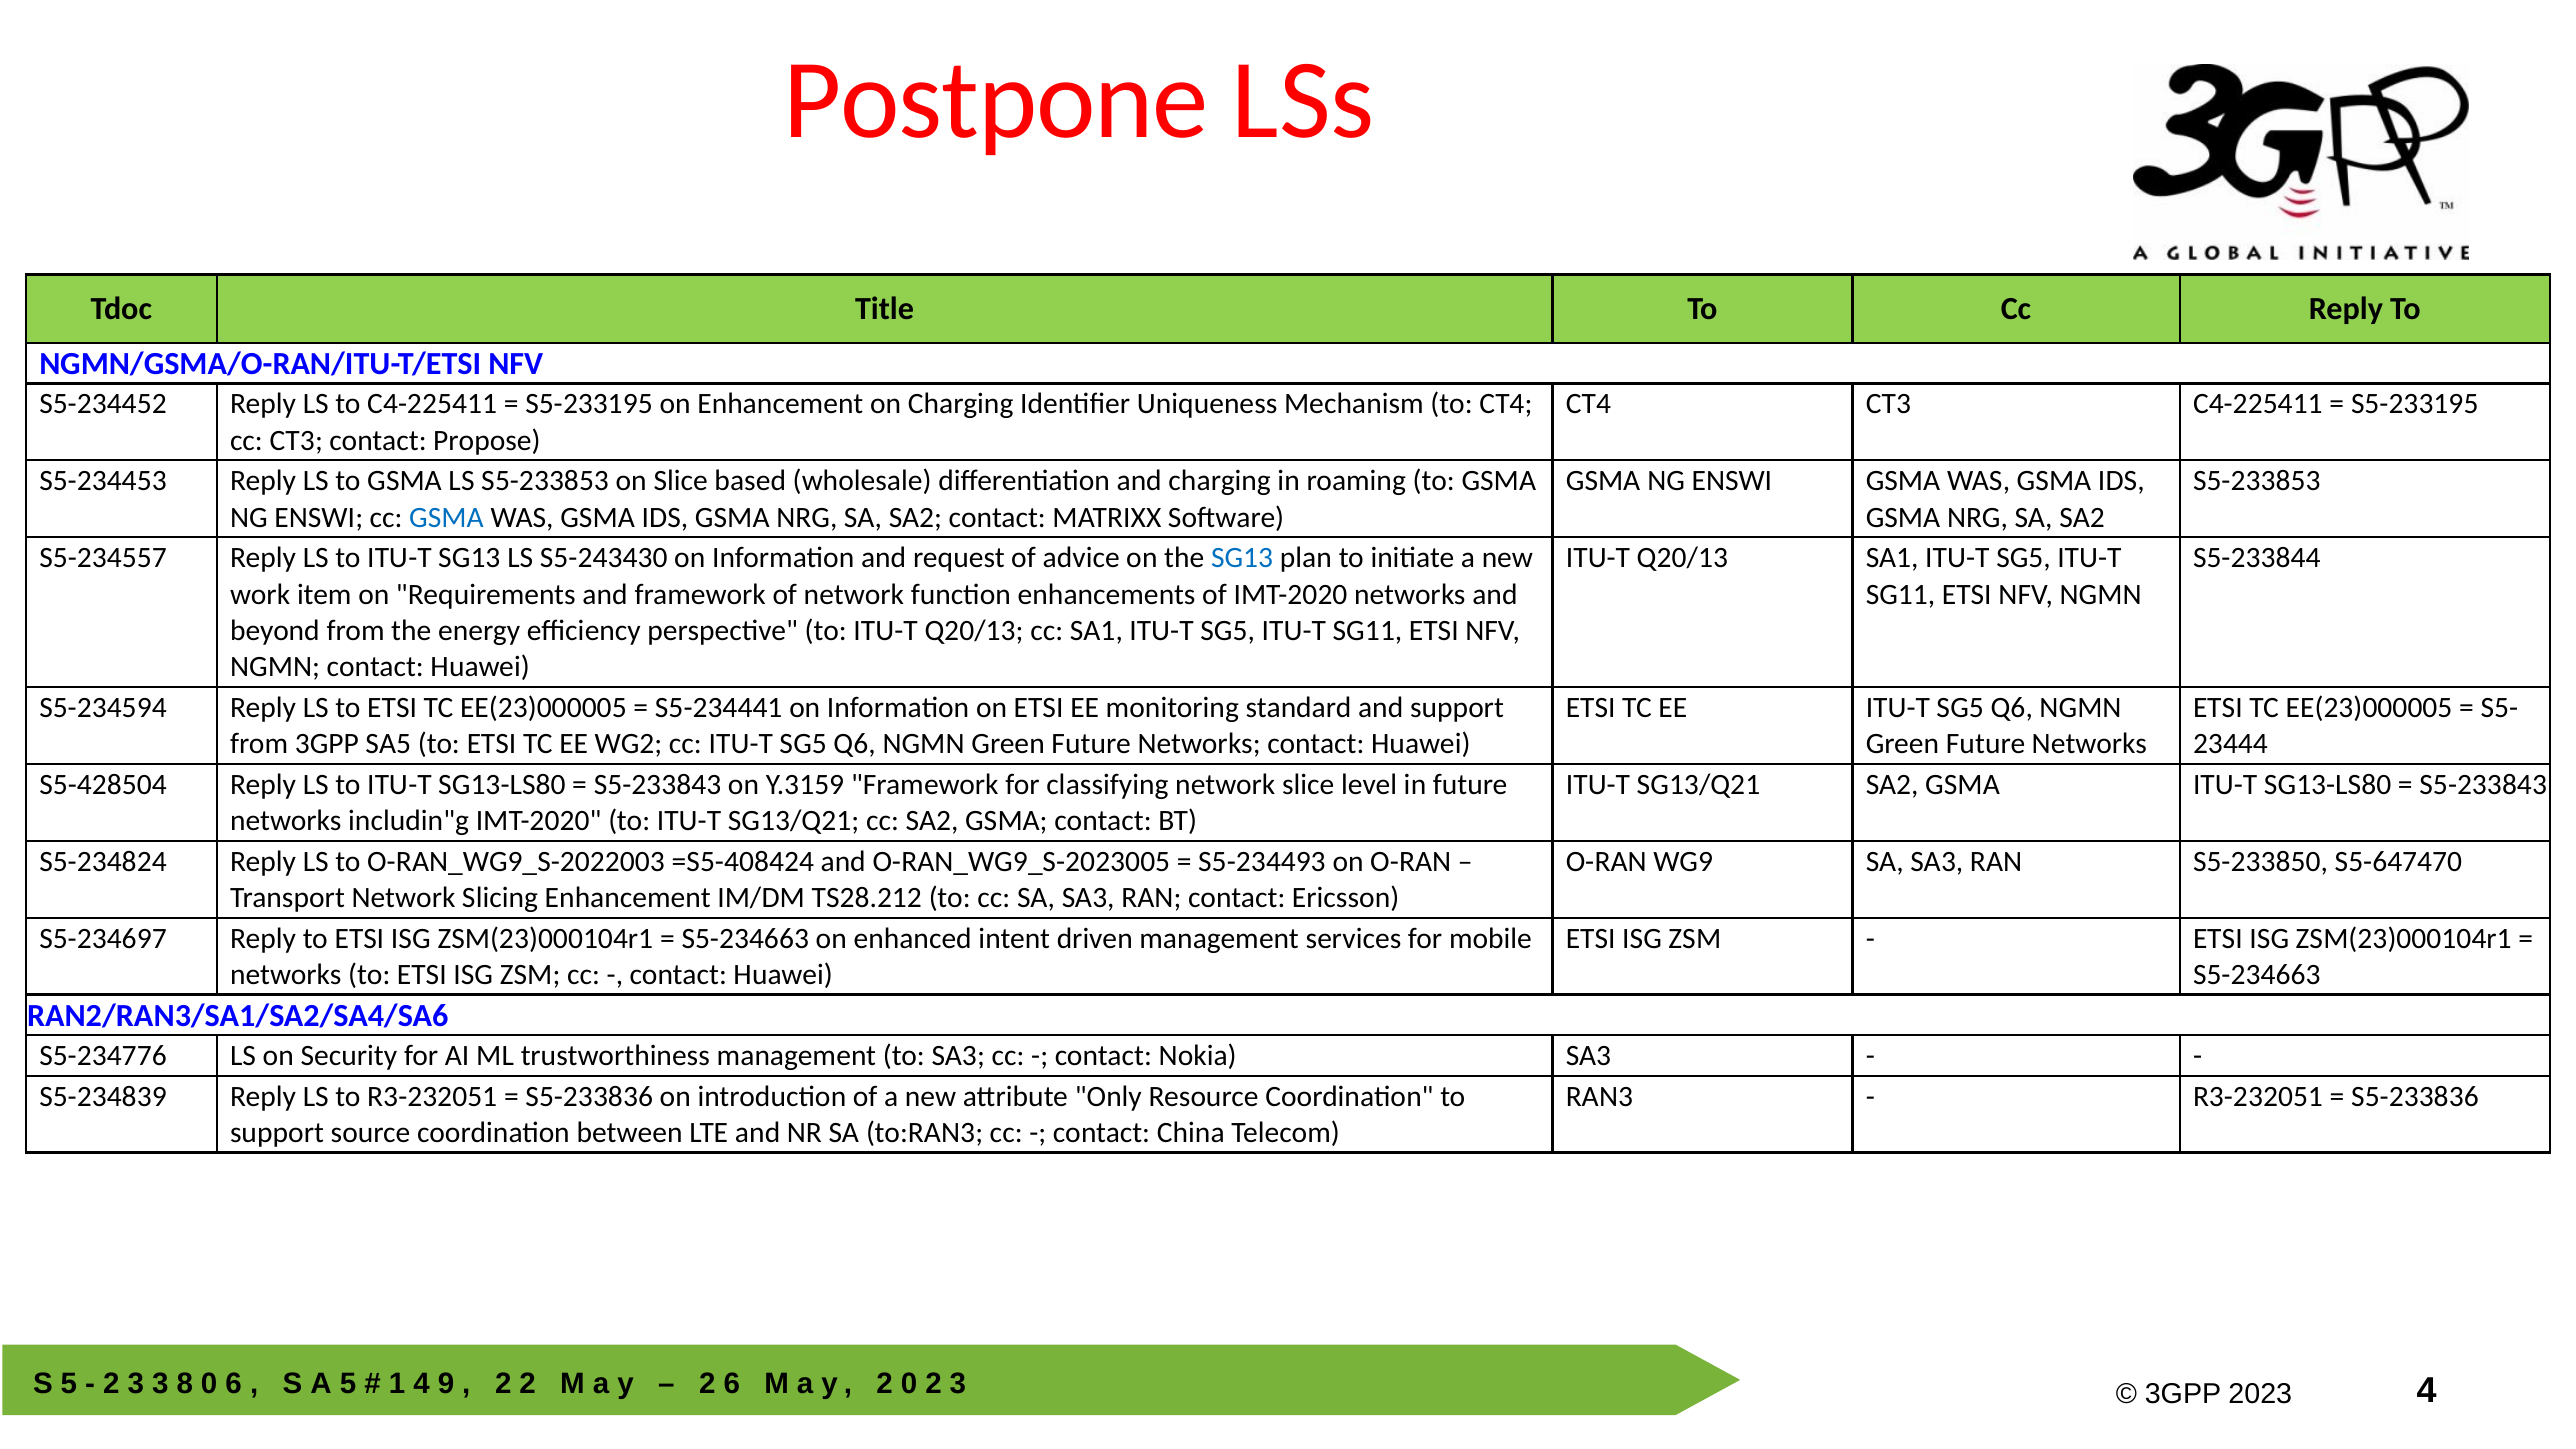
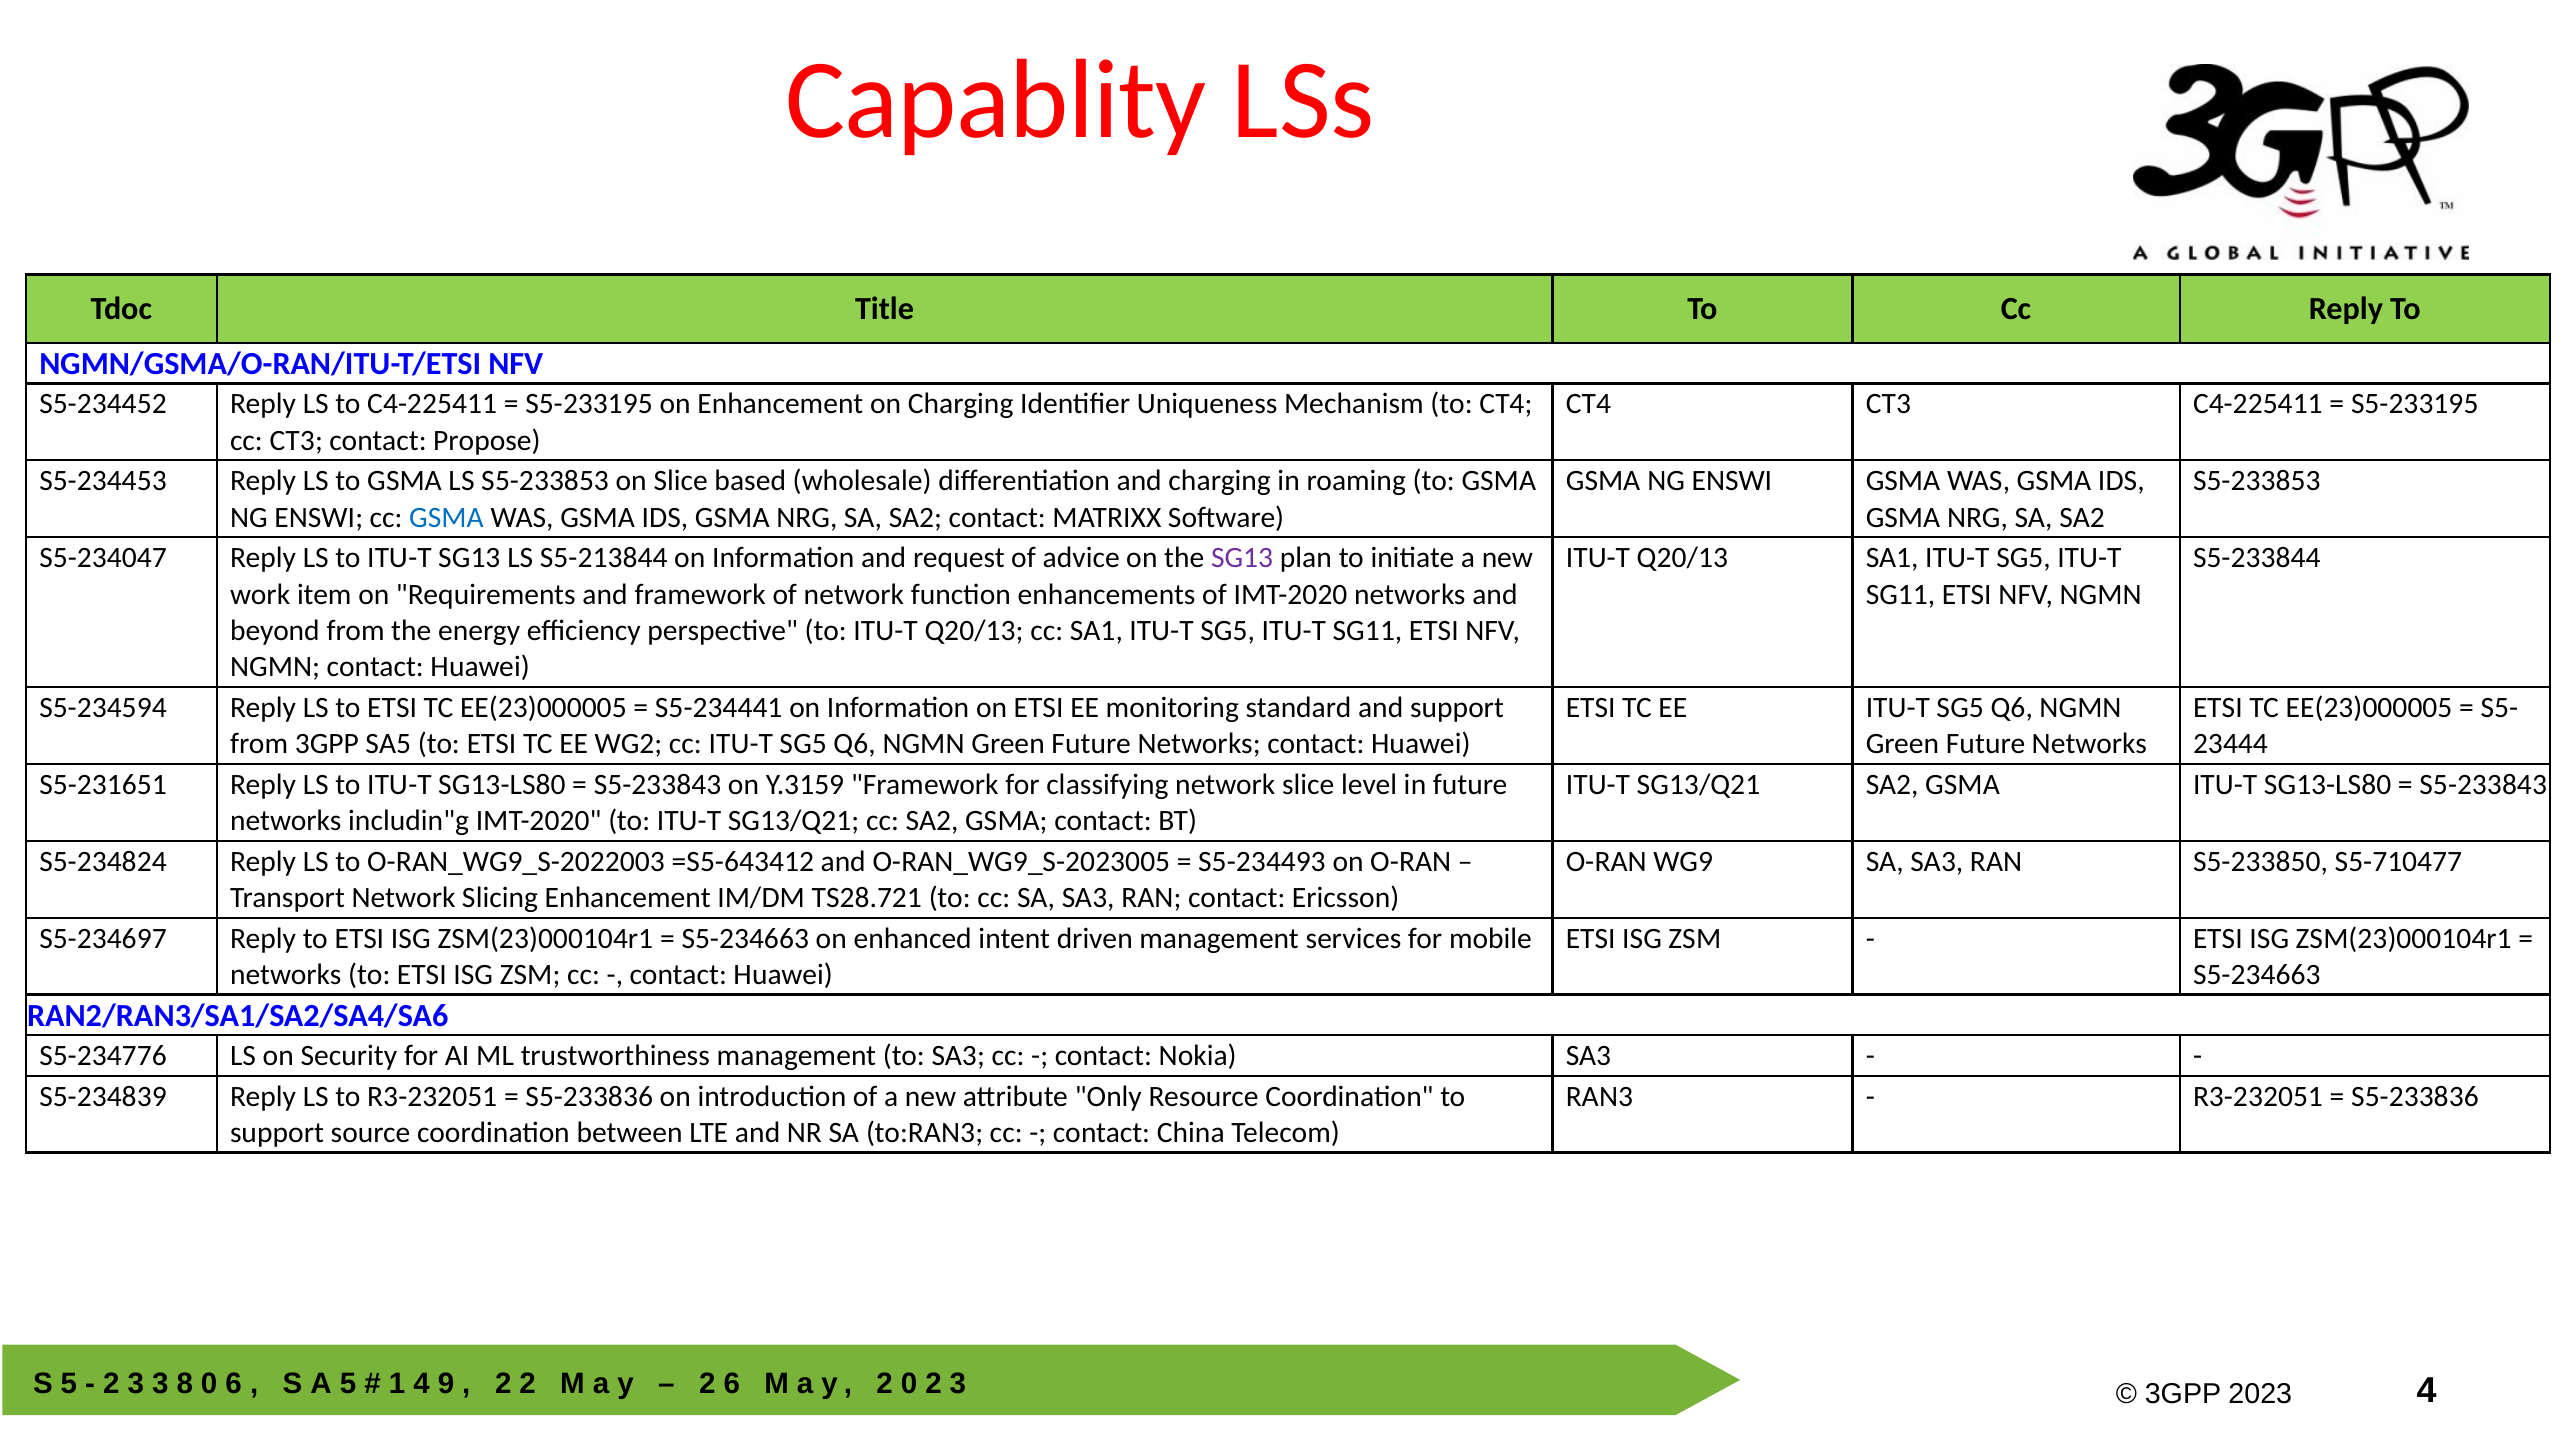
Postpone: Postpone -> Capablity
S5-234557: S5-234557 -> S5-234047
S5-243430: S5-243430 -> S5-213844
SG13 at (1242, 558) colour: blue -> purple
S5-428504: S5-428504 -> S5-231651
=S5-408424: =S5-408424 -> =S5-643412
S5-647470: S5-647470 -> S5-710477
TS28.212: TS28.212 -> TS28.721
